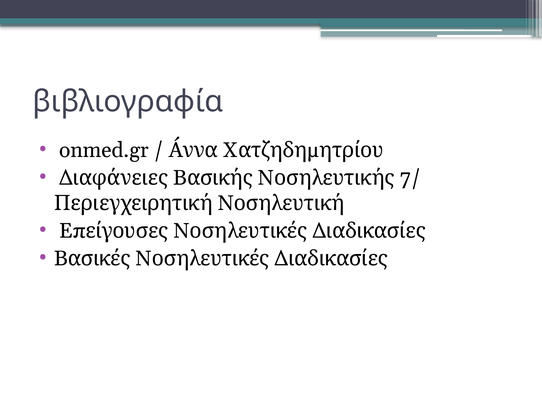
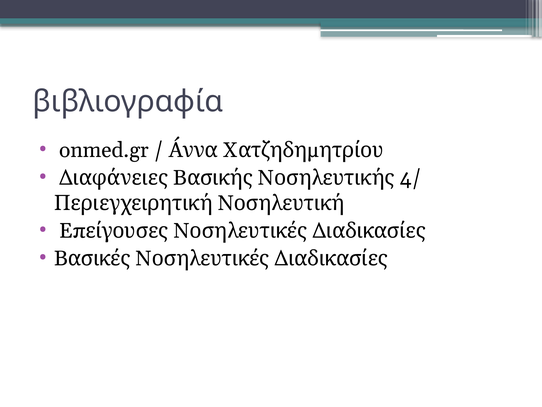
7/: 7/ -> 4/
